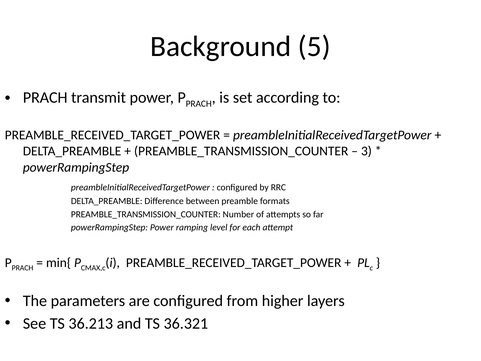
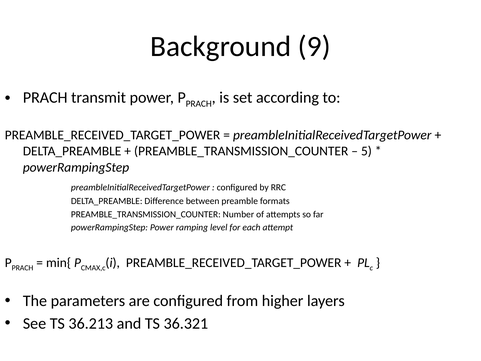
5: 5 -> 9
3: 3 -> 5
